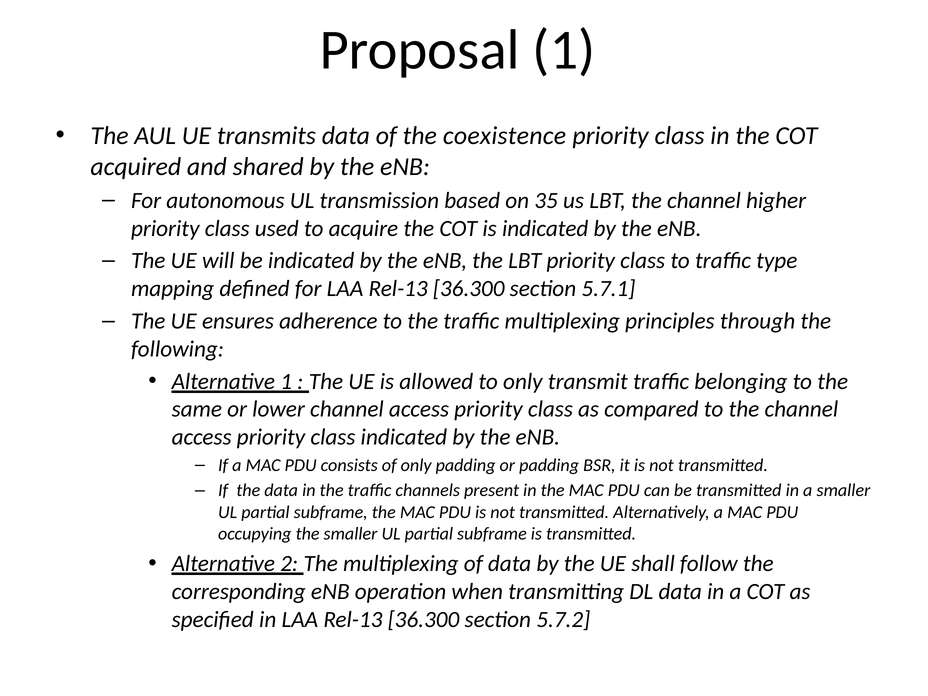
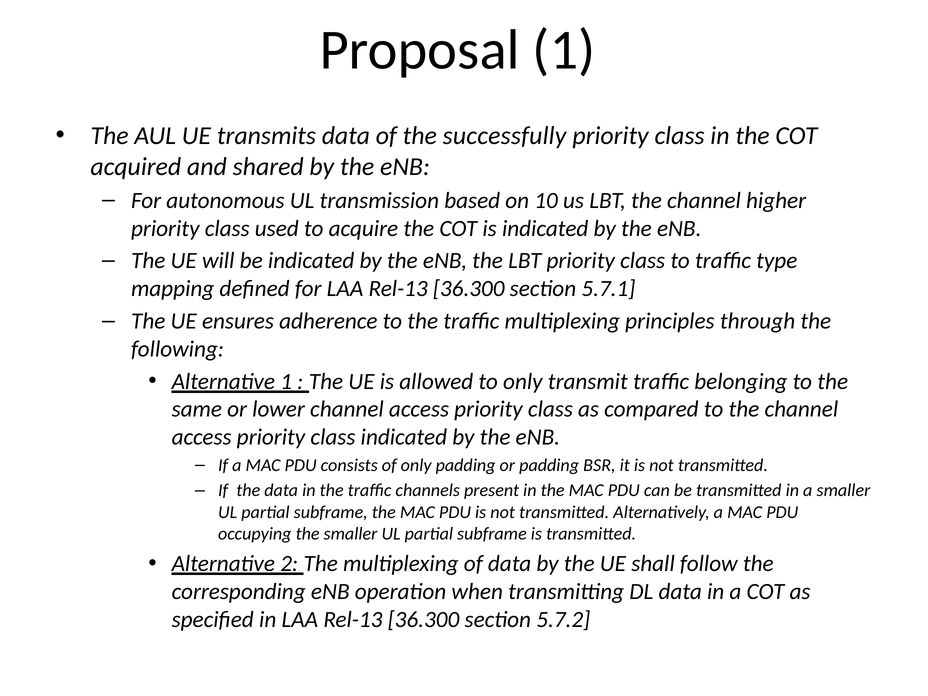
coexistence: coexistence -> successfully
35: 35 -> 10
